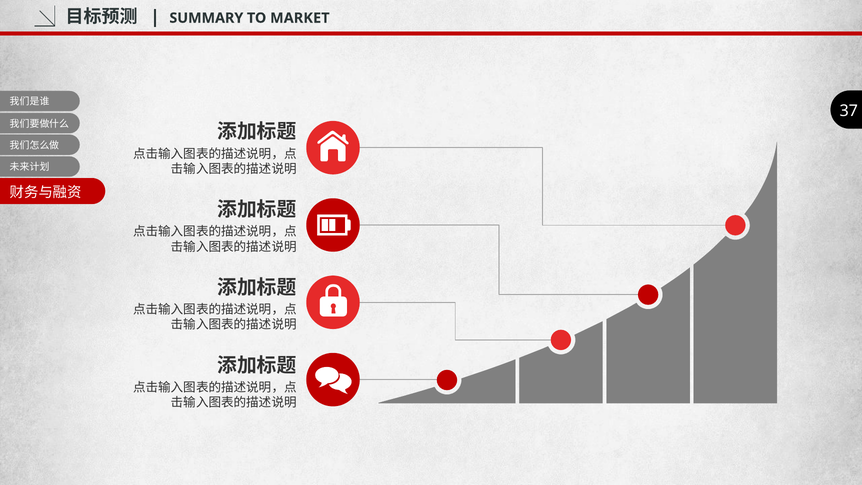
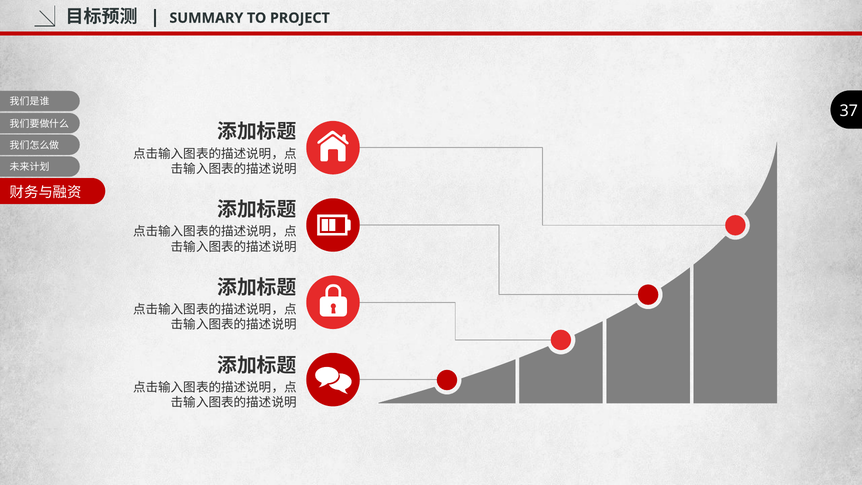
MARKET: MARKET -> PROJECT
